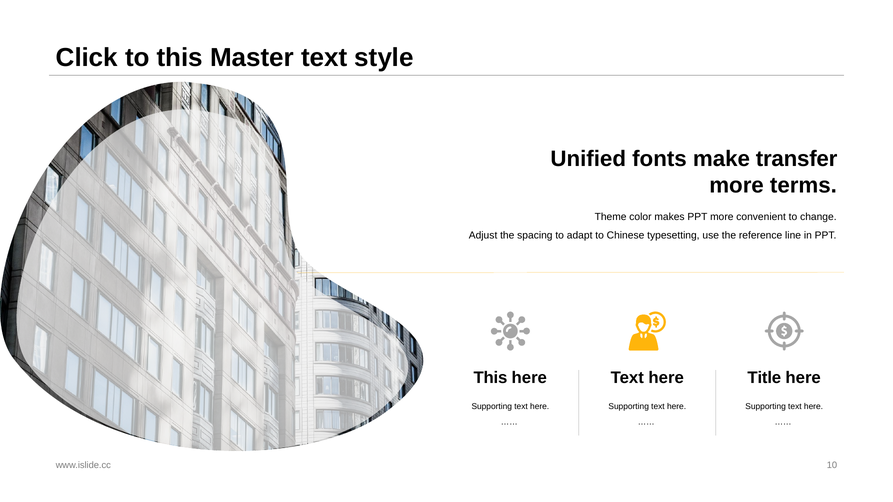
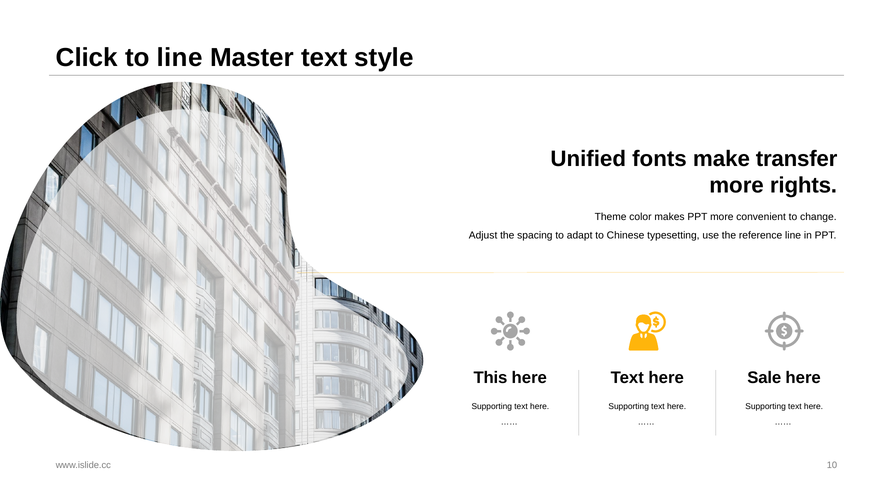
to this: this -> line
terms: terms -> rights
Title: Title -> Sale
